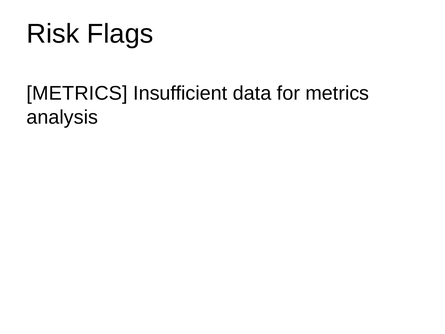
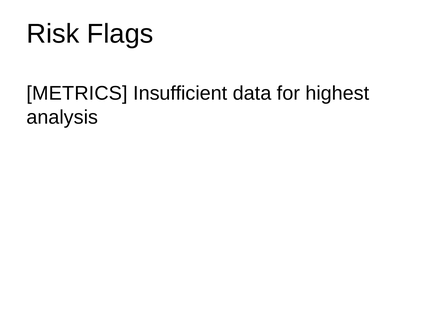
for metrics: metrics -> highest
